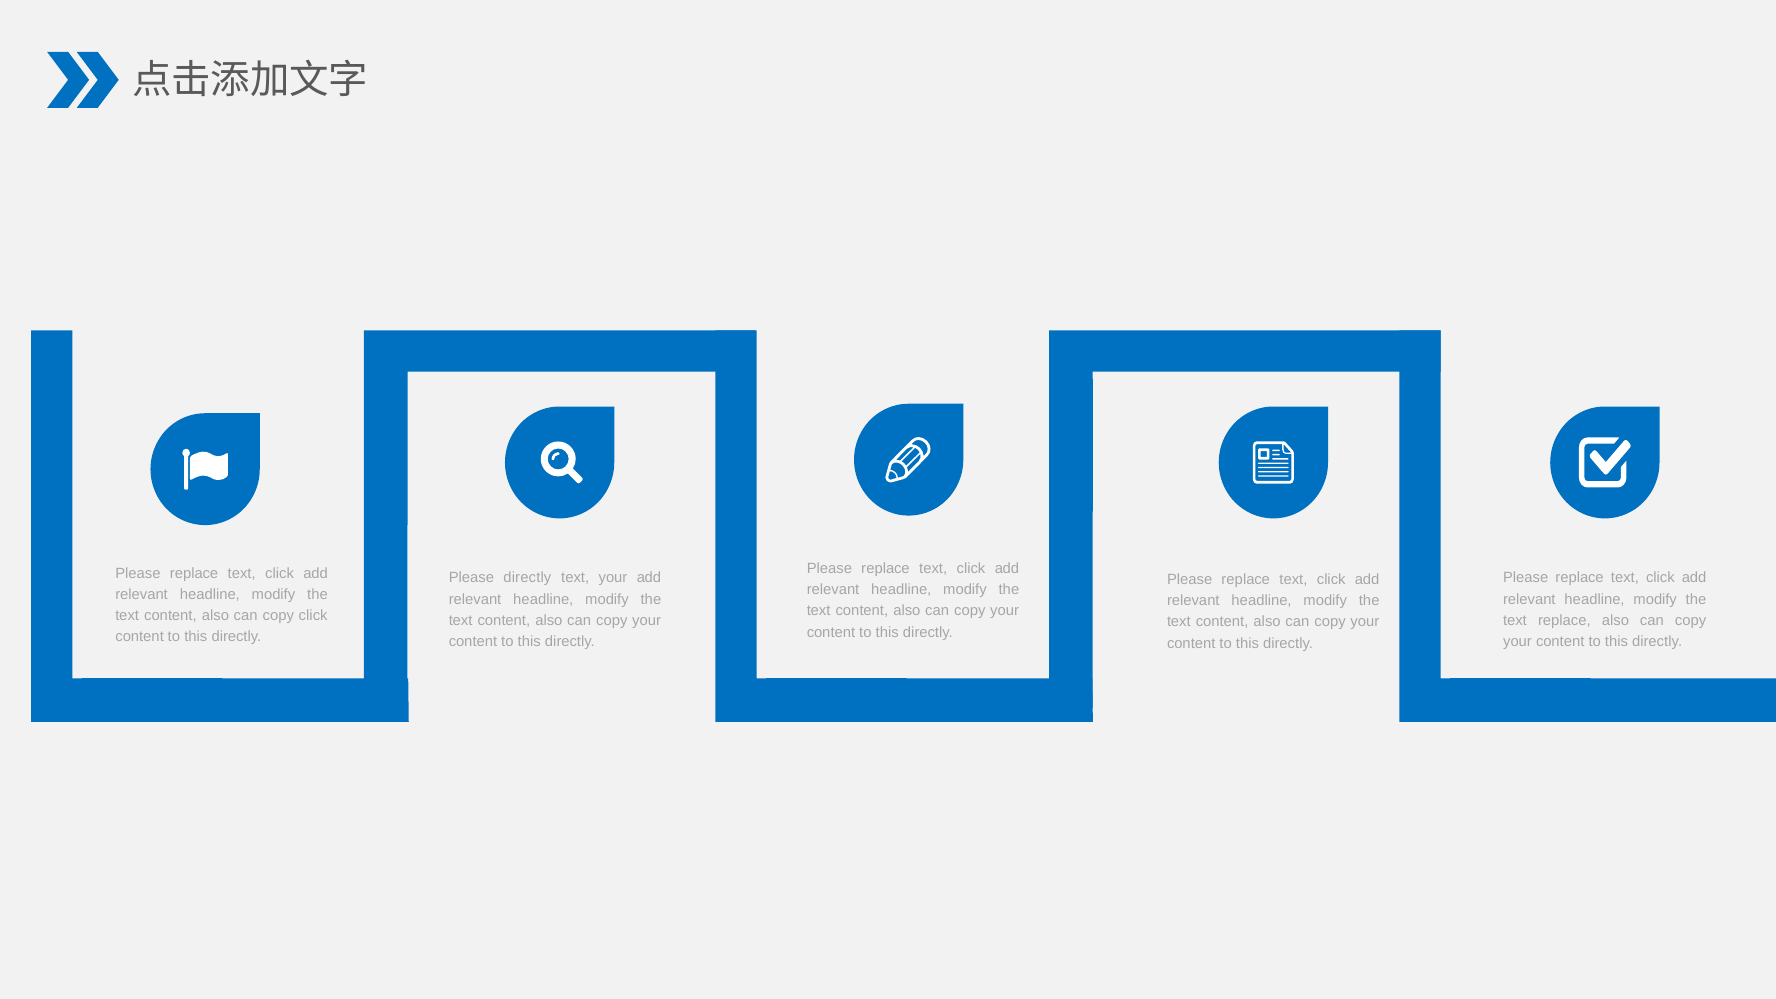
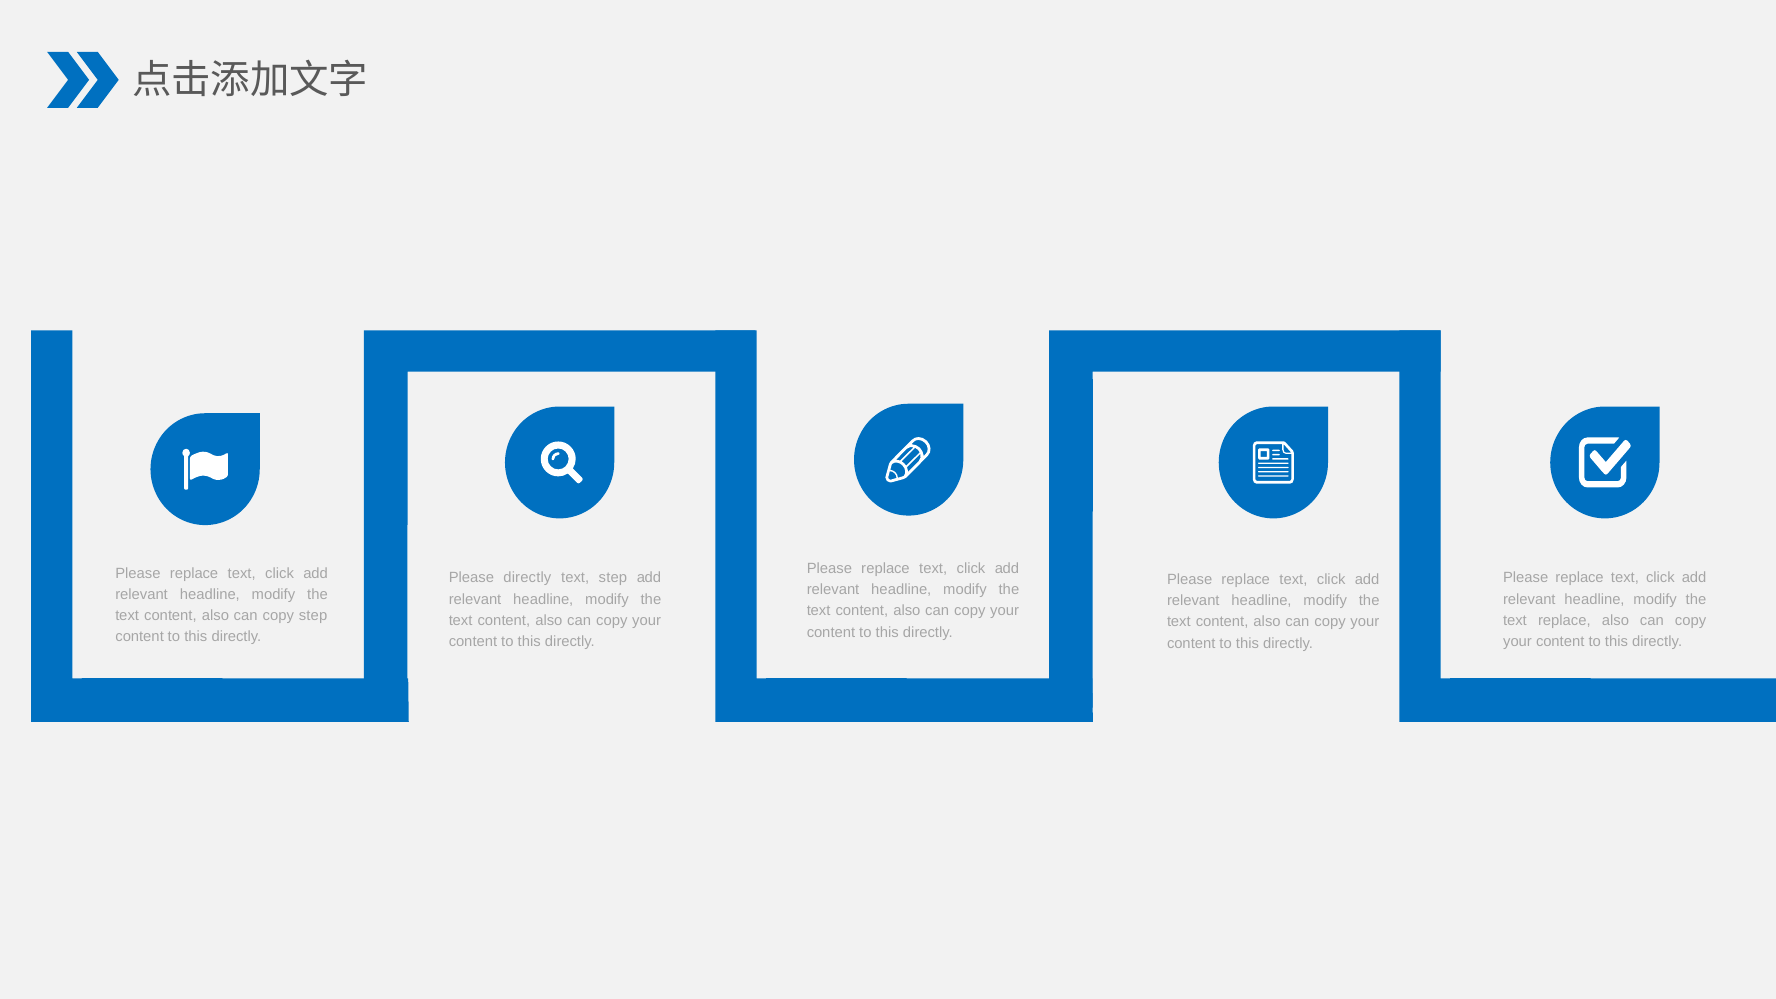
text your: your -> step
copy click: click -> step
